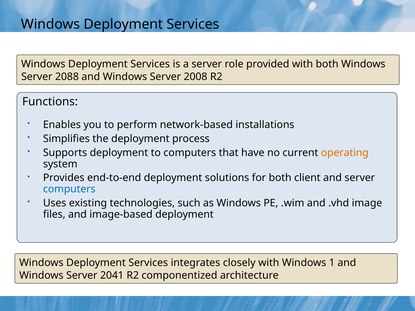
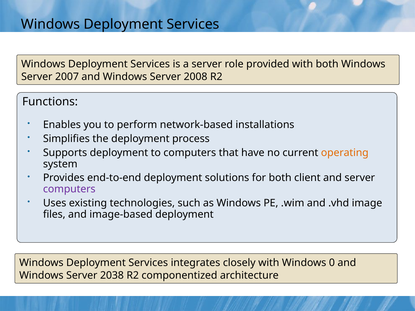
2088: 2088 -> 2007
computers at (69, 189) colour: blue -> purple
1: 1 -> 0
2041: 2041 -> 2038
